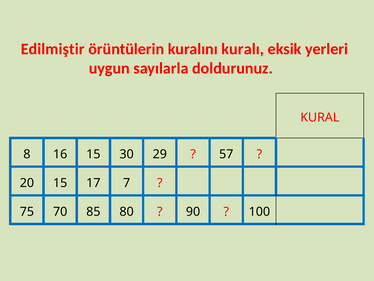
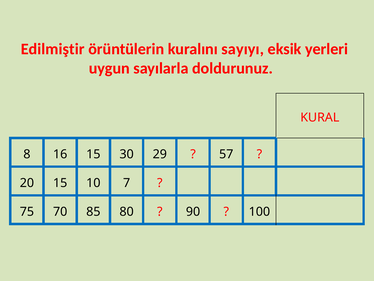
kuralı: kuralı -> sayıyı
17: 17 -> 10
